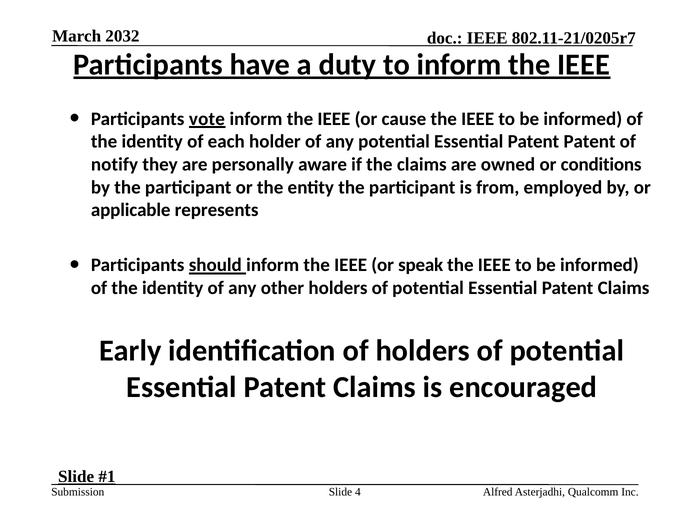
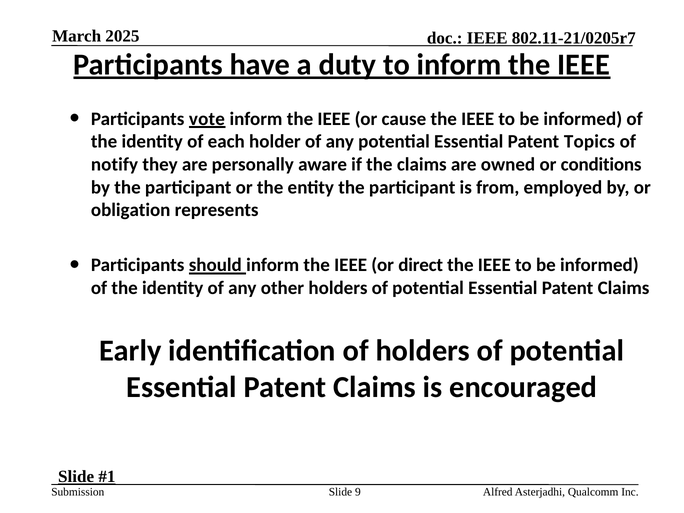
2032: 2032 -> 2025
Patent Patent: Patent -> Topics
applicable: applicable -> obligation
speak: speak -> direct
4: 4 -> 9
